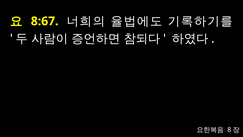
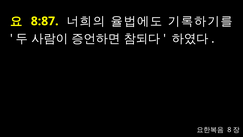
8:67: 8:67 -> 8:87
